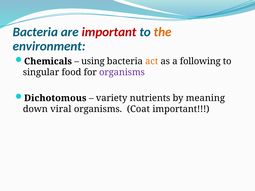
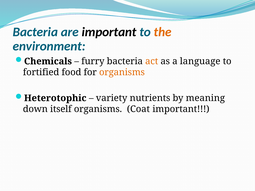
important at (109, 32) colour: red -> black
using: using -> furry
following: following -> language
singular: singular -> fortified
organisms at (122, 72) colour: purple -> orange
Dichotomous: Dichotomous -> Heterotophic
viral: viral -> itself
